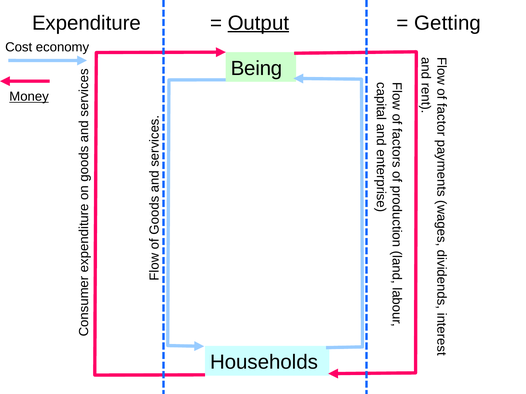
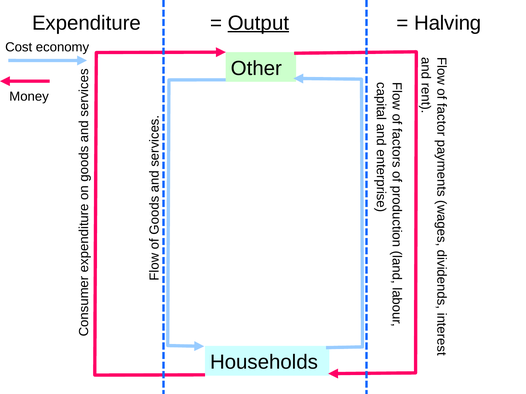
Getting: Getting -> Halving
Being: Being -> Other
Money underline: present -> none
